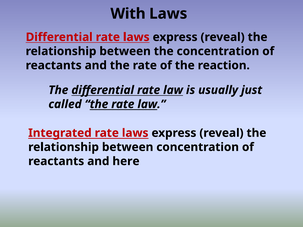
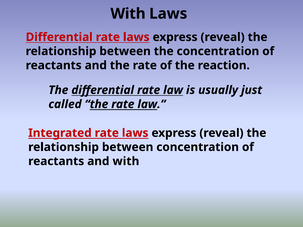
and here: here -> with
